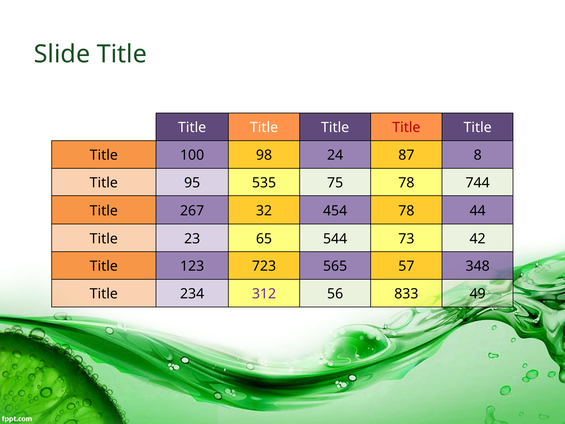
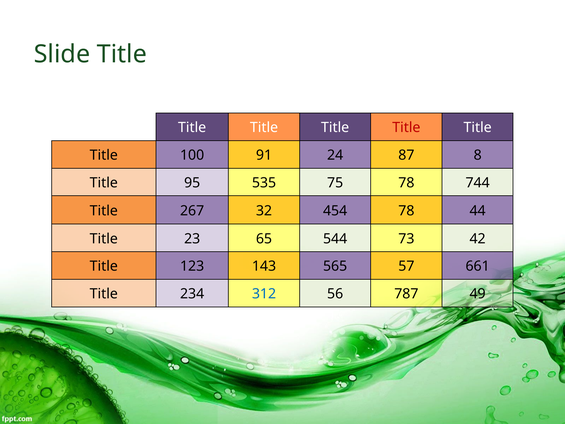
98: 98 -> 91
723: 723 -> 143
348: 348 -> 661
312 colour: purple -> blue
833: 833 -> 787
